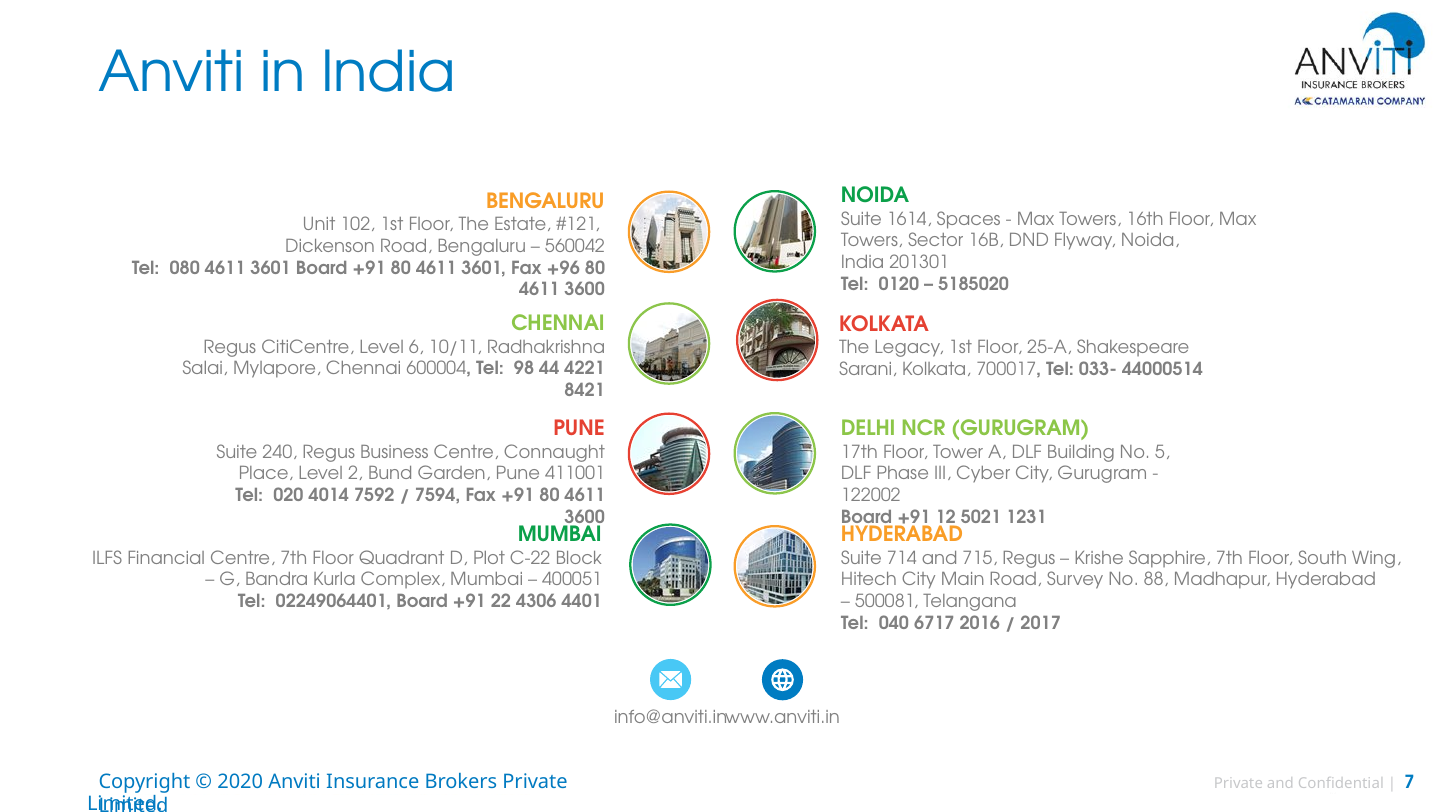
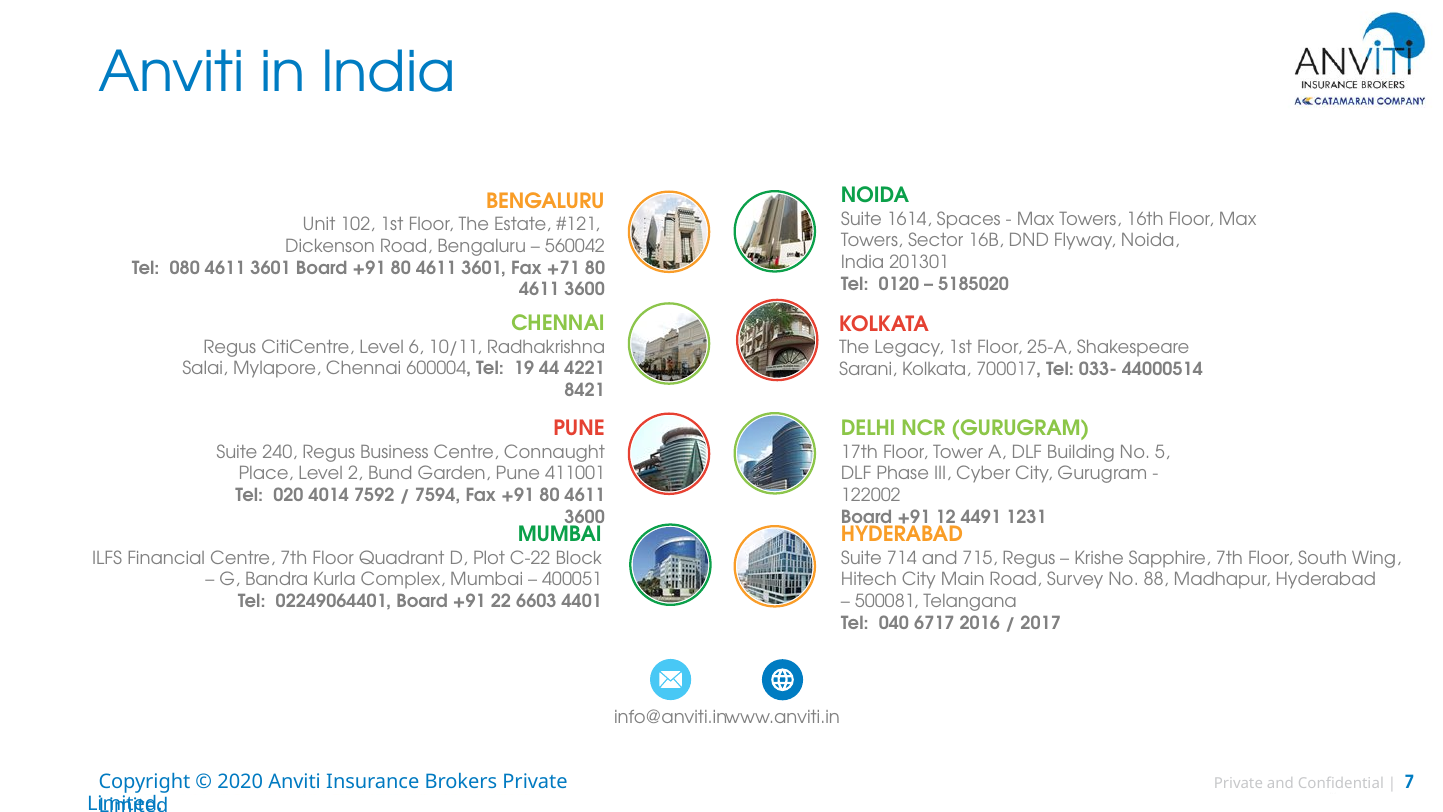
+96: +96 -> +71
98: 98 -> 19
5021: 5021 -> 4491
4306: 4306 -> 6603
